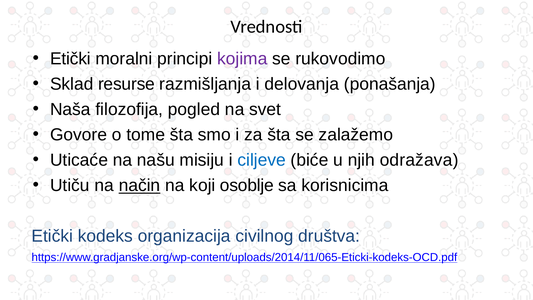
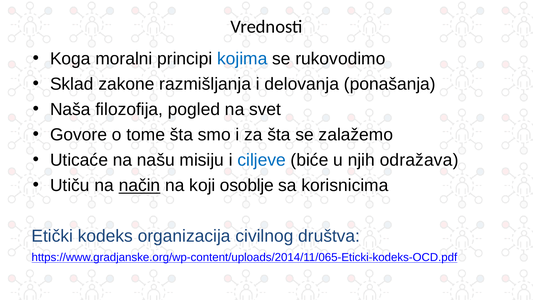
Etički at (70, 59): Etički -> Koga
kojima colour: purple -> blue
resurse: resurse -> zakone
